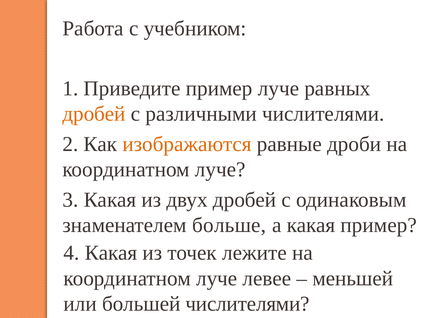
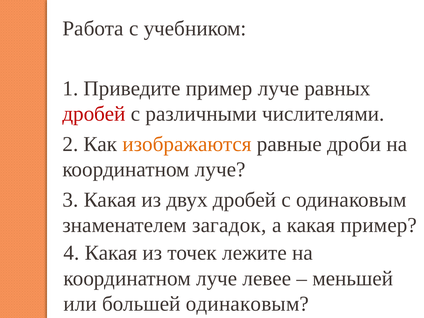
дробей at (94, 114) colour: orange -> red
больше: больше -> загадок
большей числителями: числителями -> одинаковым
